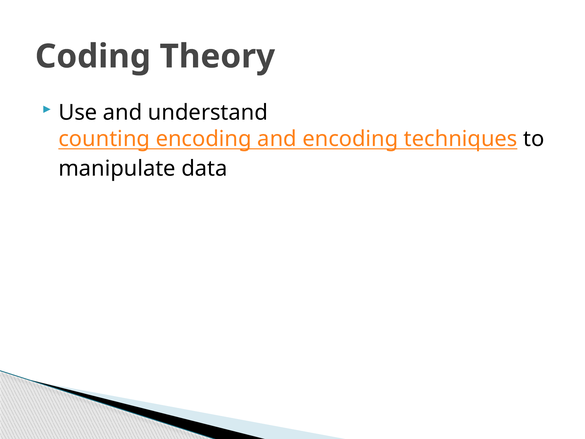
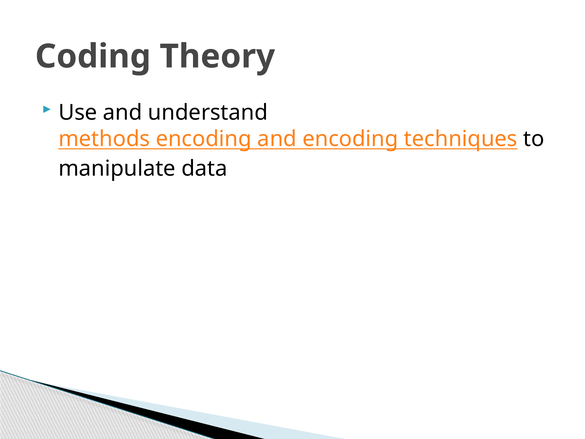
counting: counting -> methods
